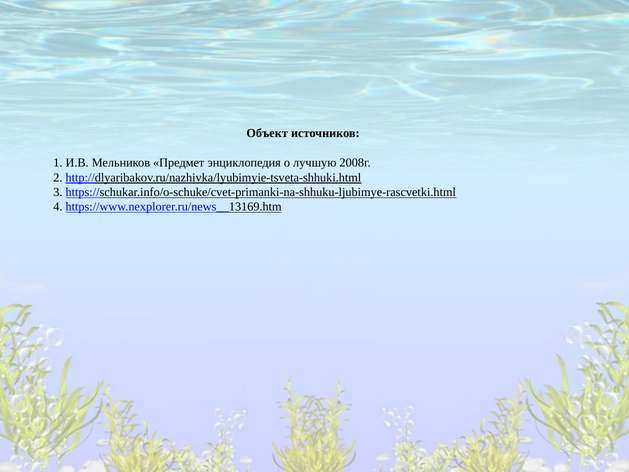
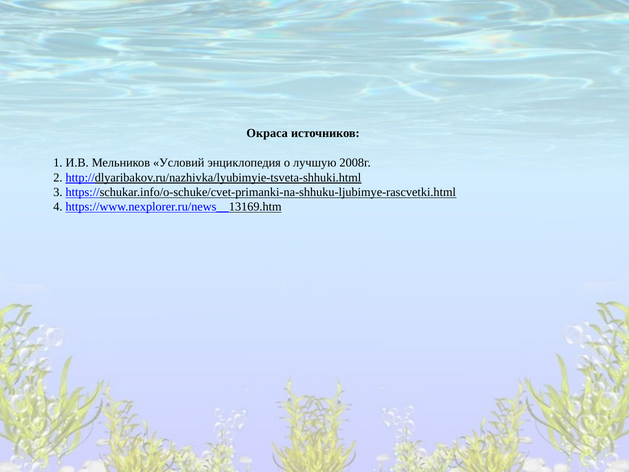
Объект: Объект -> Окраса
Предмет: Предмет -> Условий
